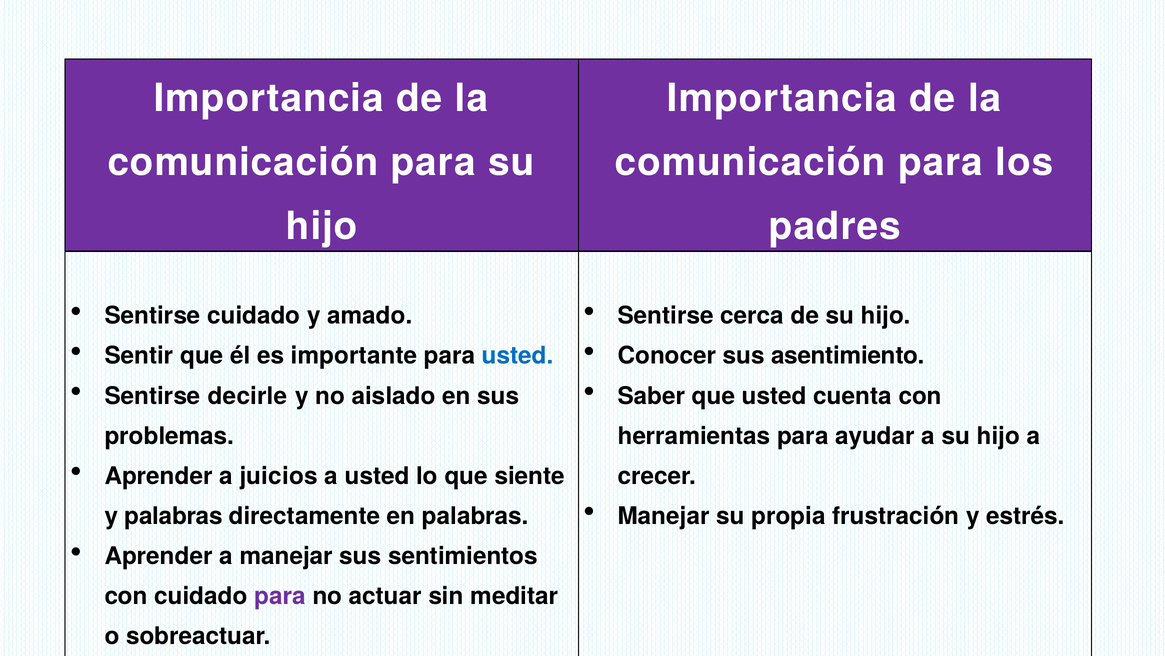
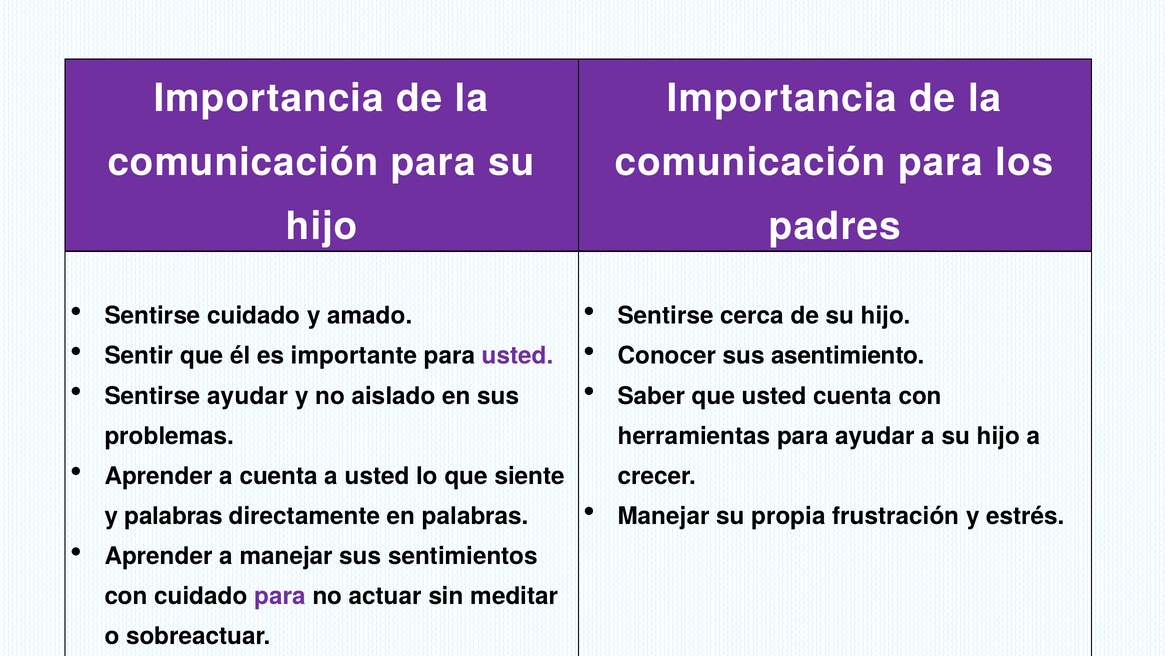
usted at (518, 356) colour: blue -> purple
Sentirse decirle: decirle -> ayudar
a juicios: juicios -> cuenta
